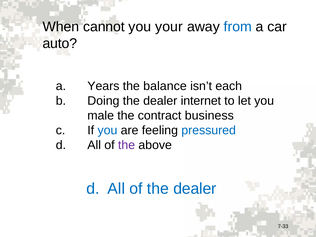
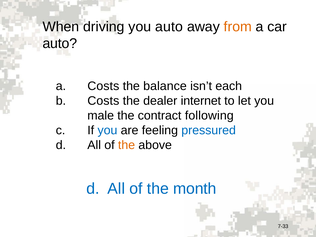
cannot: cannot -> driving
you your: your -> auto
from colour: blue -> orange
a Years: Years -> Costs
b Doing: Doing -> Costs
business: business -> following
the at (127, 145) colour: purple -> orange
of the dealer: dealer -> month
